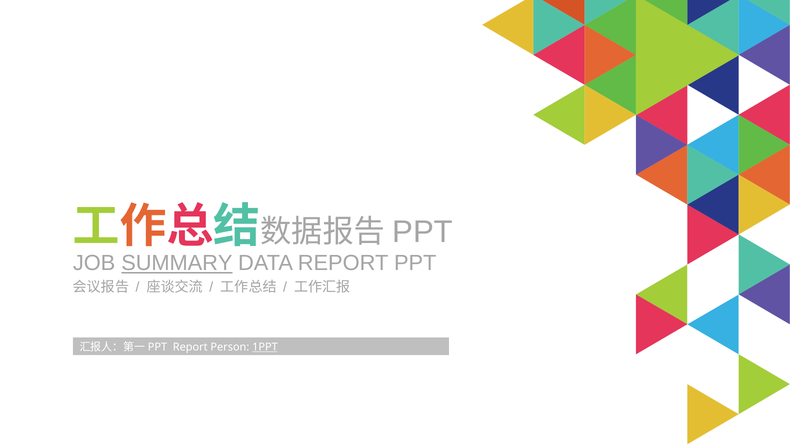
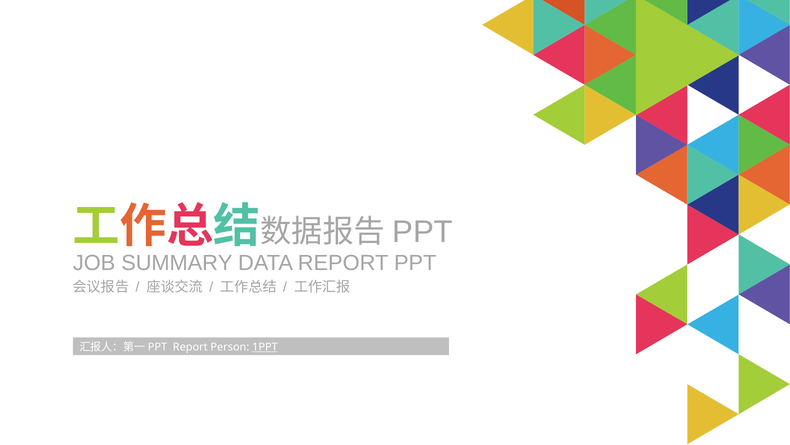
SUMMARY underline: present -> none
